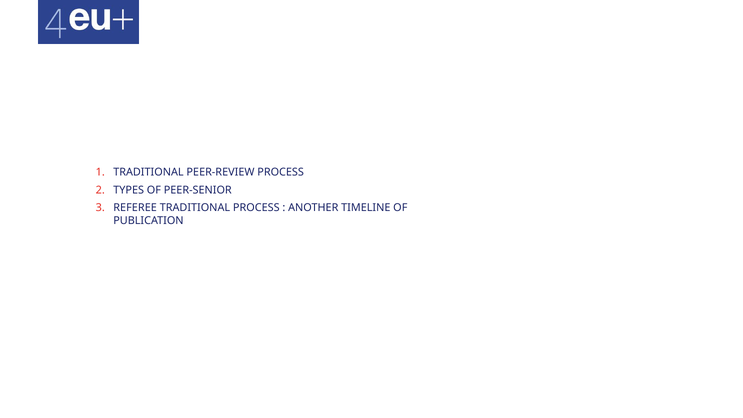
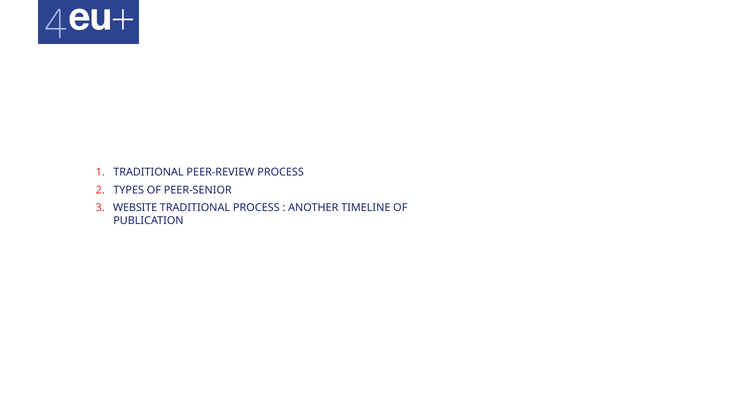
REFEREE: REFEREE -> WEBSITE
